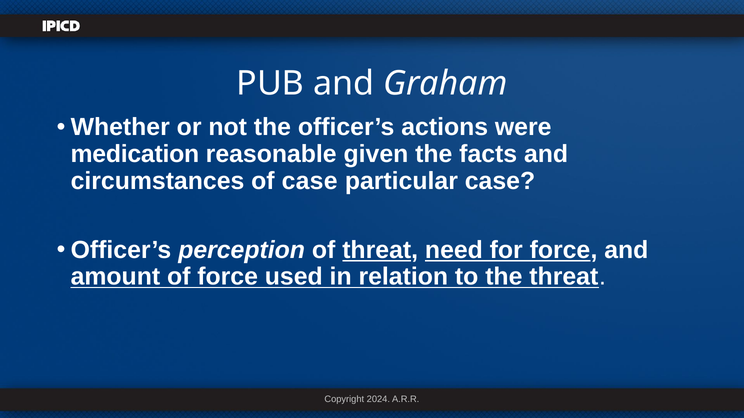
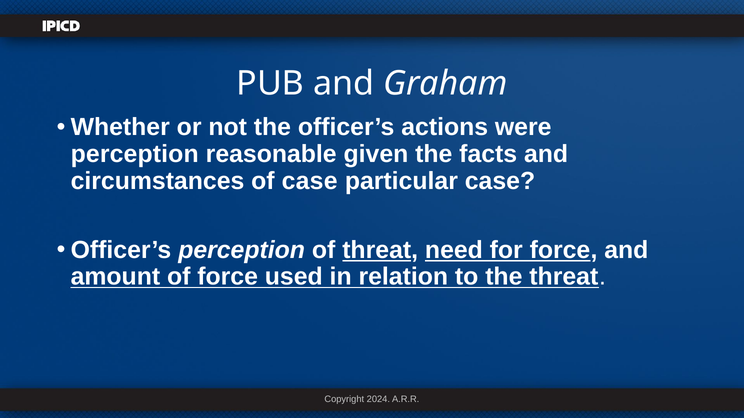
medication at (135, 154): medication -> perception
